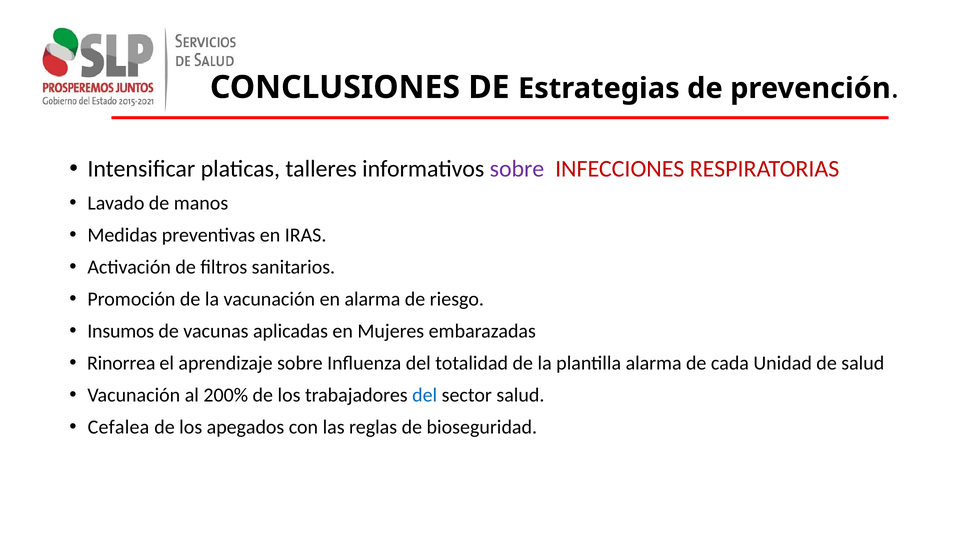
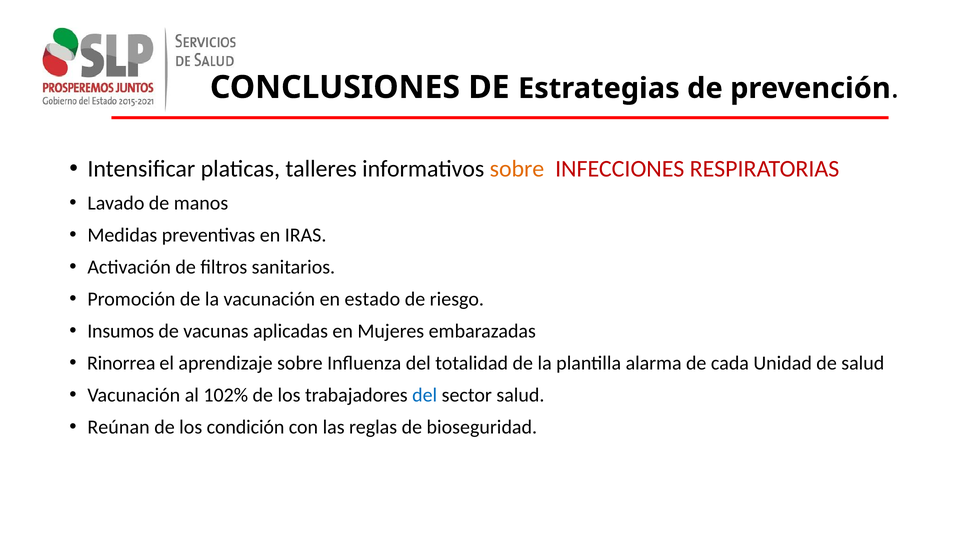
sobre at (517, 169) colour: purple -> orange
en alarma: alarma -> estado
200%: 200% -> 102%
Cefalea: Cefalea -> Reúnan
apegados: apegados -> condición
